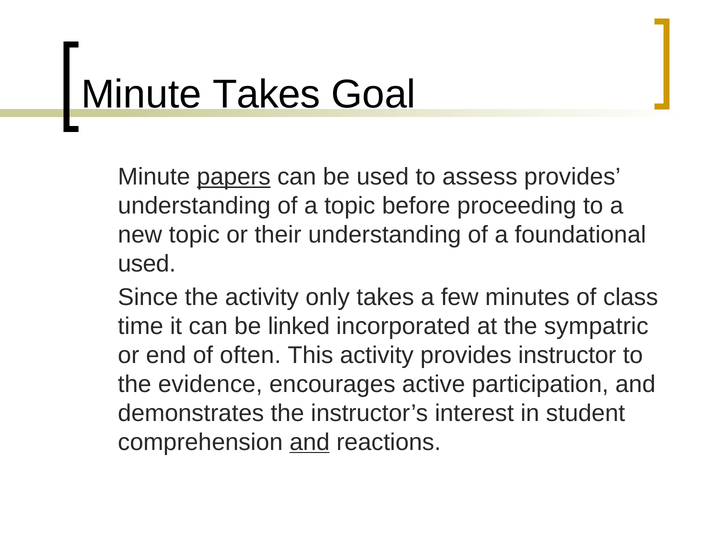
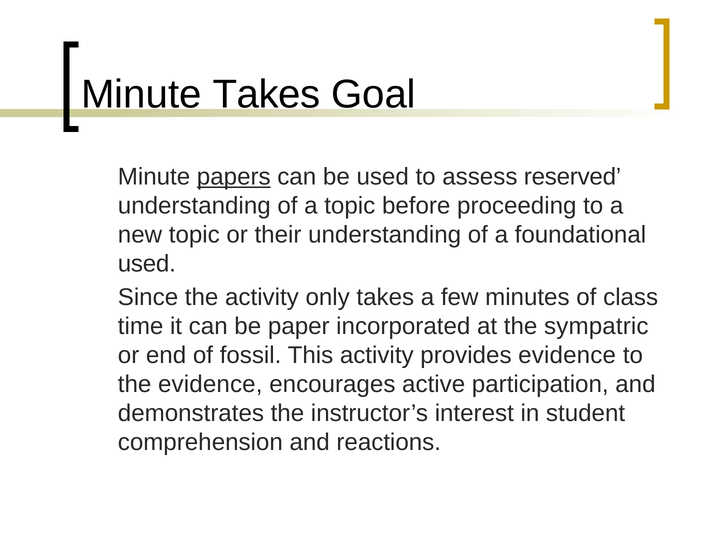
assess provides: provides -> reserved
linked: linked -> paper
often: often -> fossil
provides instructor: instructor -> evidence
and at (310, 442) underline: present -> none
